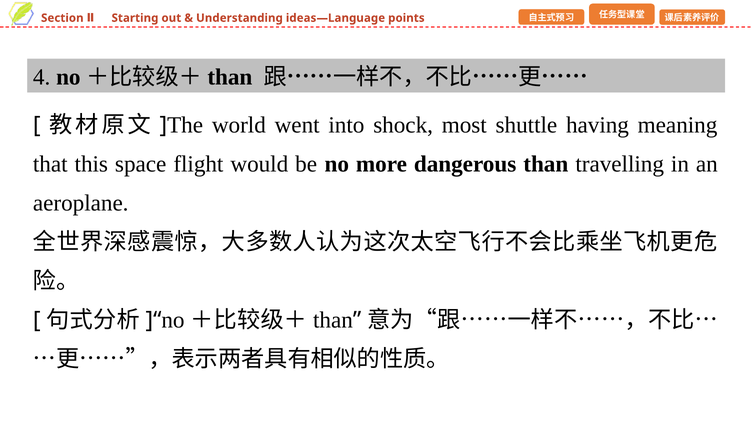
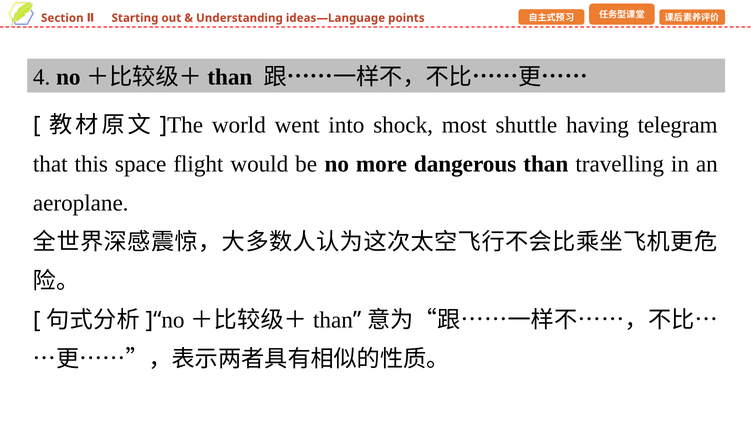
meaning: meaning -> telegram
